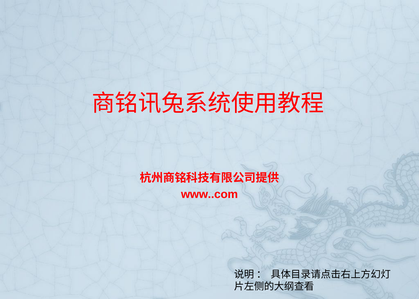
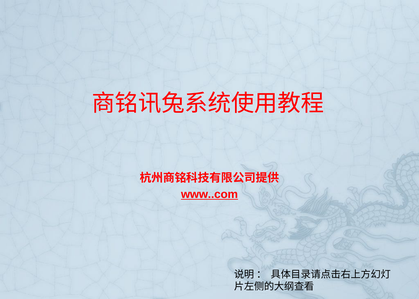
www..com underline: none -> present
